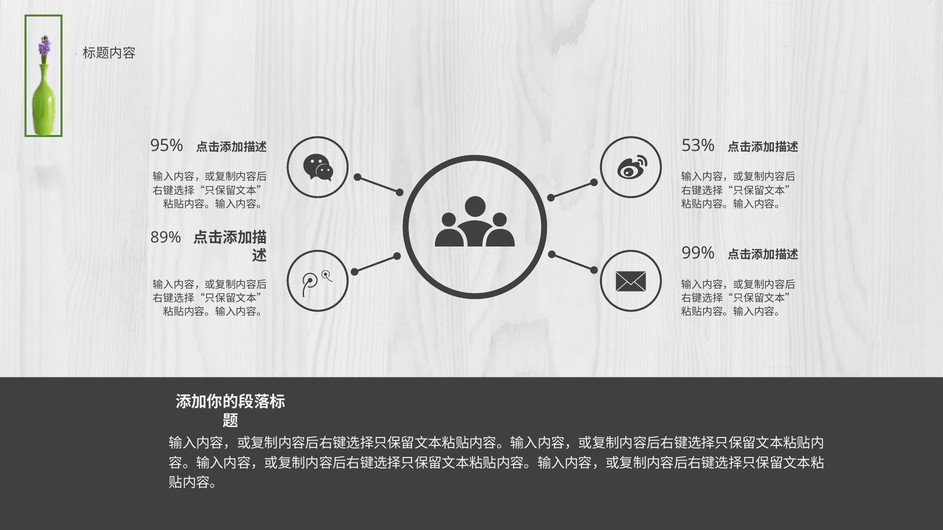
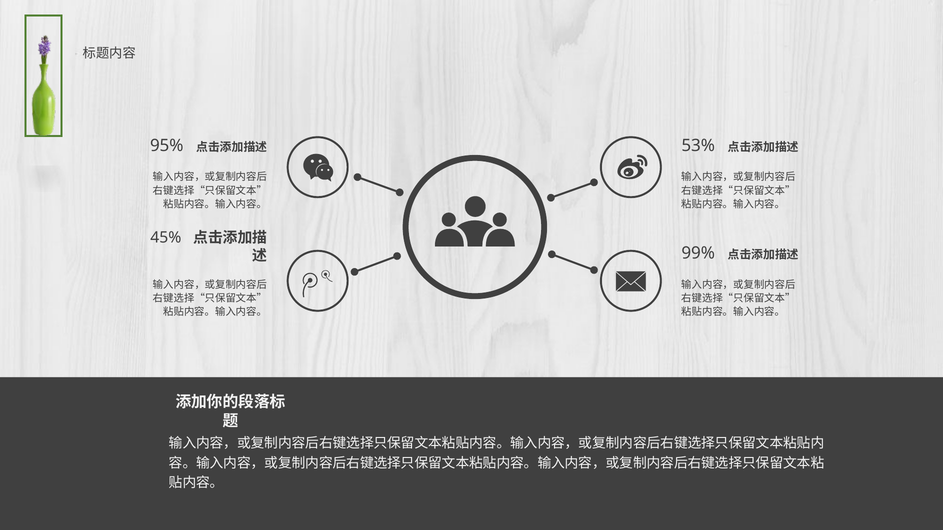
89%: 89% -> 45%
